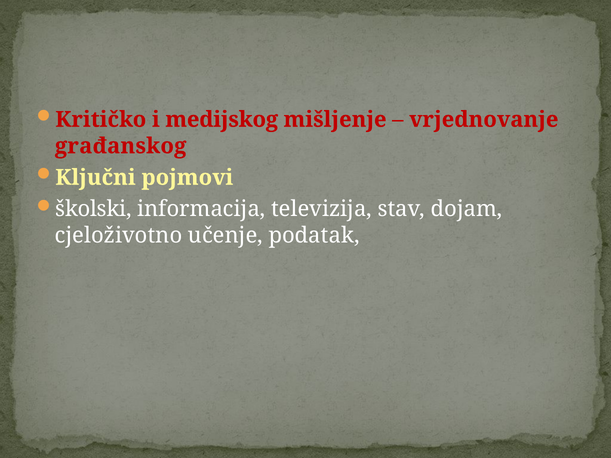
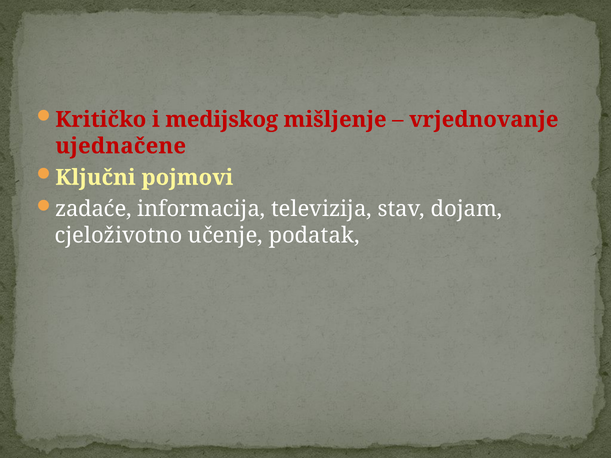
građanskog: građanskog -> ujednačene
školski: školski -> zadaće
